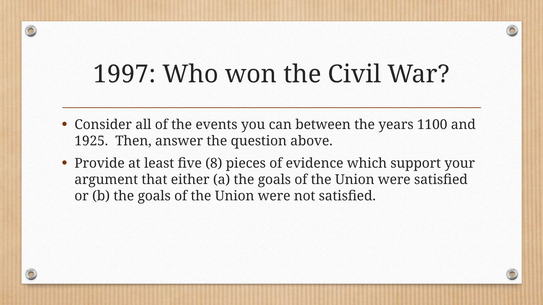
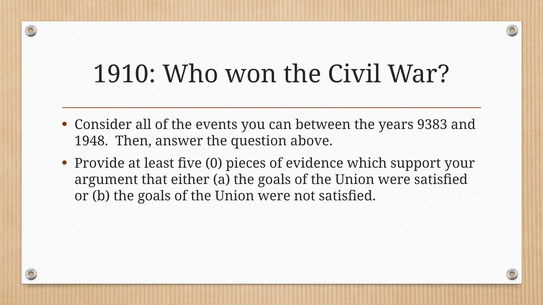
1997: 1997 -> 1910
1100: 1100 -> 9383
1925: 1925 -> 1948
8: 8 -> 0
